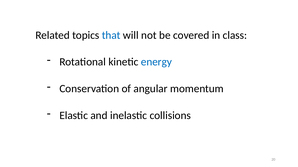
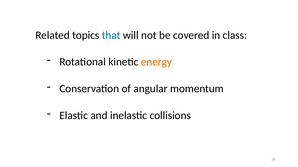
energy colour: blue -> orange
